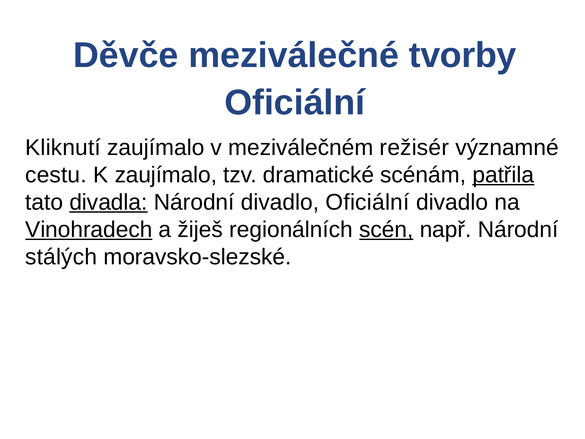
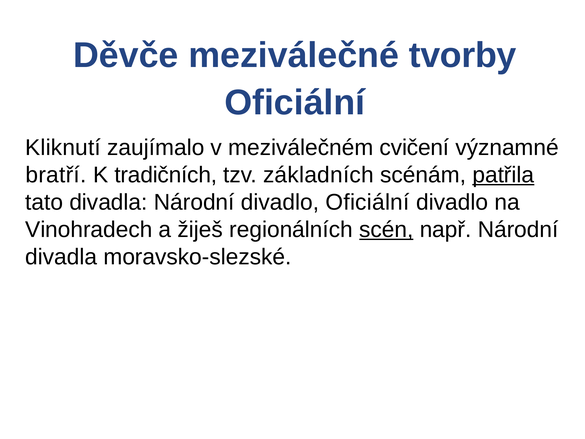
režisér: režisér -> cvičení
cestu: cestu -> bratří
K zaujímalo: zaujímalo -> tradičních
dramatické: dramatické -> základních
divadla at (108, 202) underline: present -> none
Vinohradech underline: present -> none
stálých at (61, 257): stálých -> divadla
